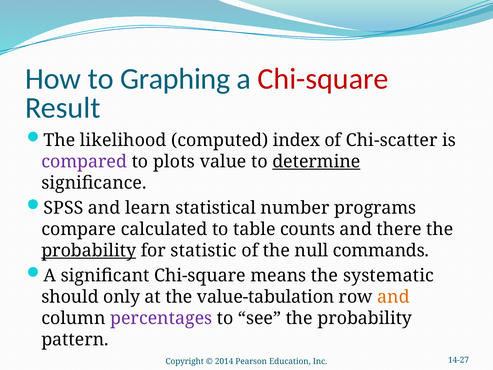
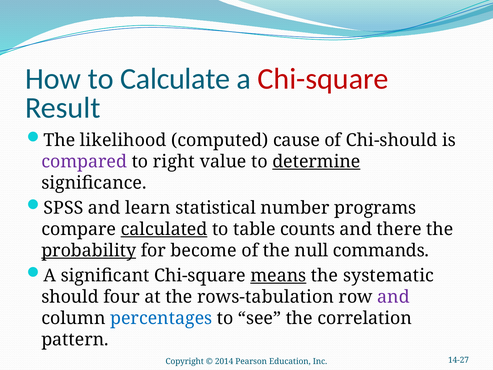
Graphing: Graphing -> Calculate
index: index -> cause
Chi-scatter: Chi-scatter -> Chi-should
plots: plots -> right
calculated underline: none -> present
statistic: statistic -> become
means underline: none -> present
only: only -> four
value-tabulation: value-tabulation -> rows-tabulation
and at (393, 297) colour: orange -> purple
percentages colour: purple -> blue
see the probability: probability -> correlation
